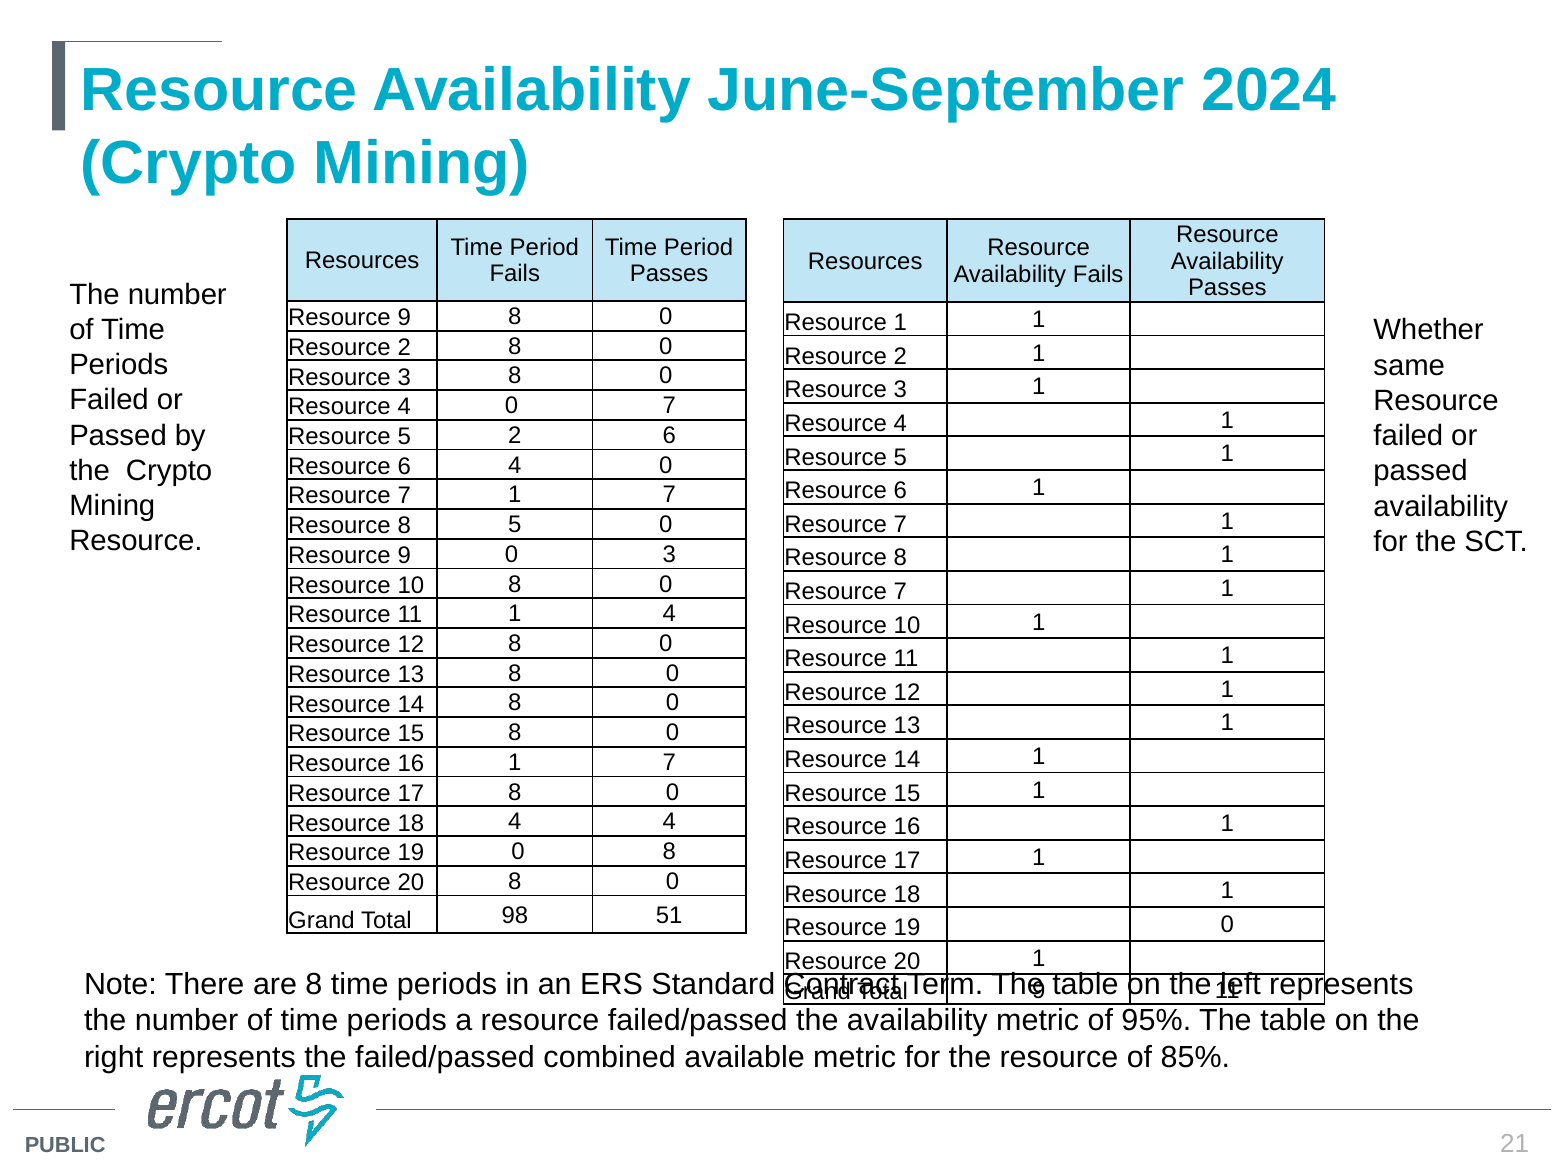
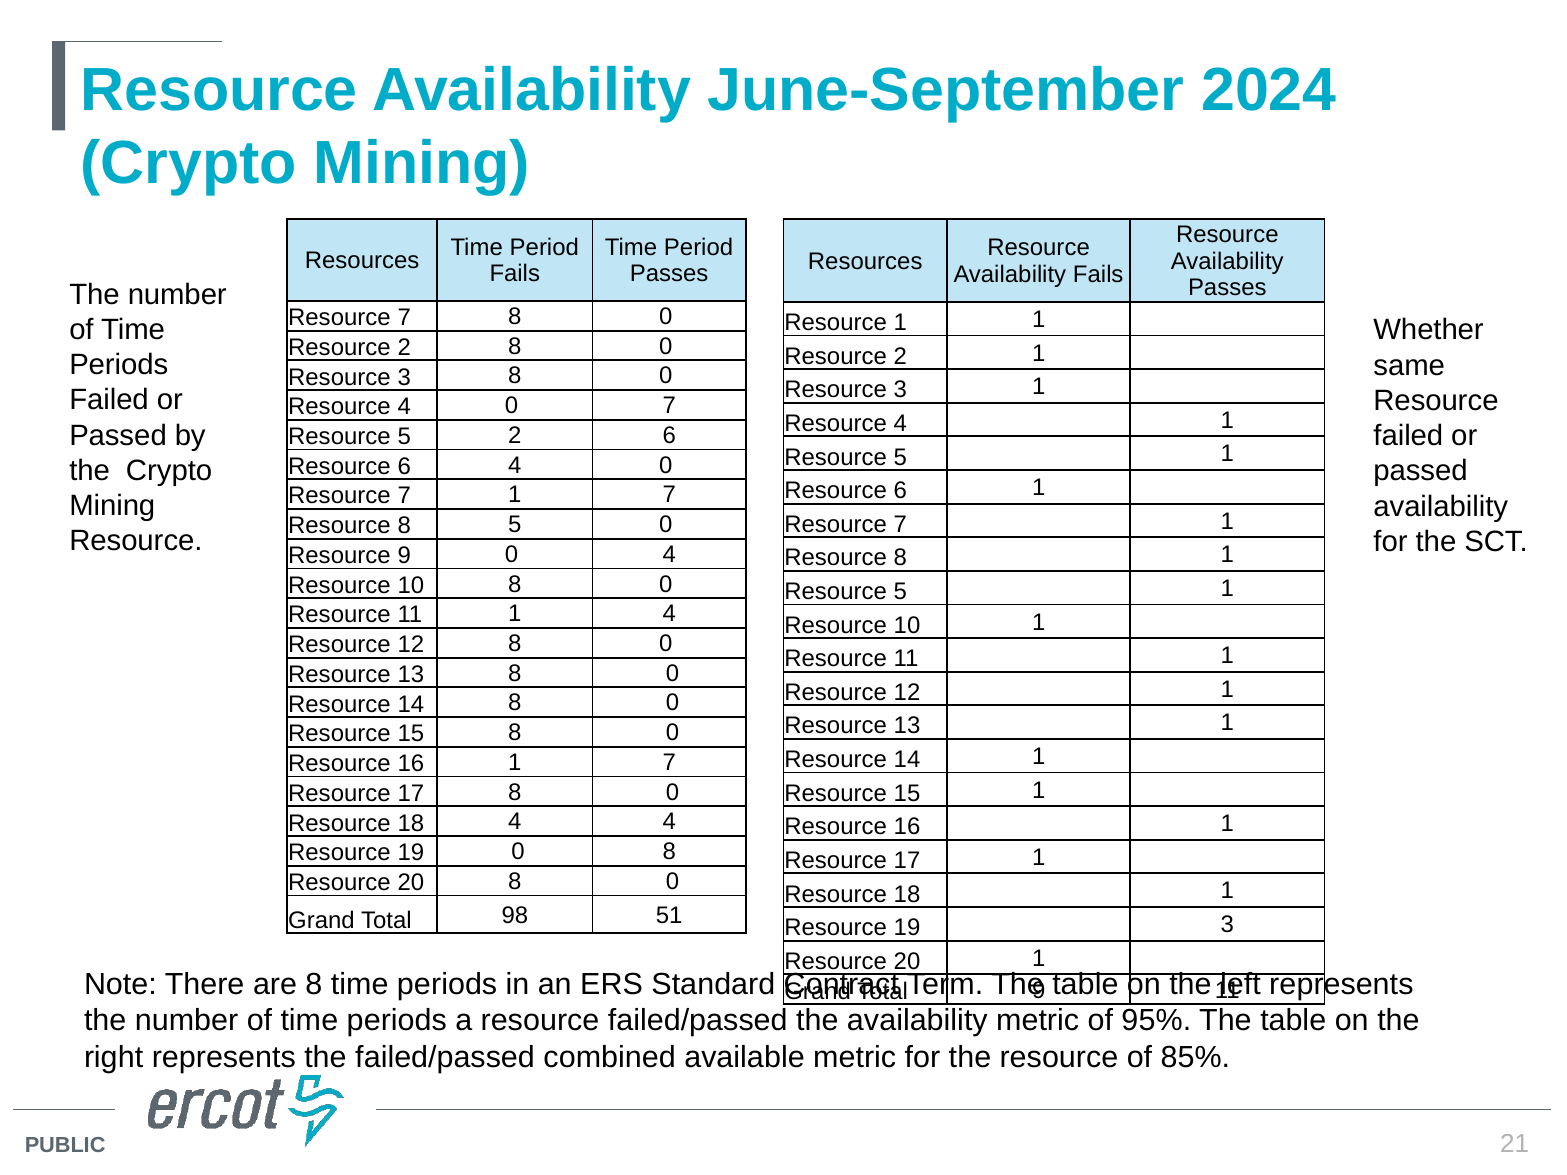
9 at (404, 318): 9 -> 7
0 3: 3 -> 4
7 at (900, 592): 7 -> 5
0 at (1227, 925): 0 -> 3
